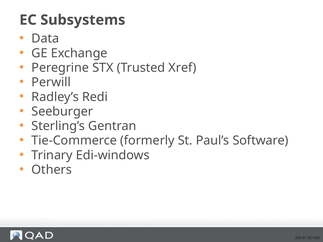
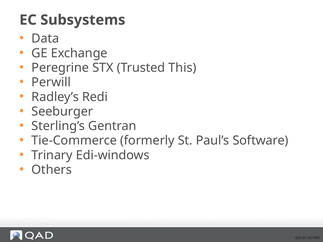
Xref: Xref -> This
